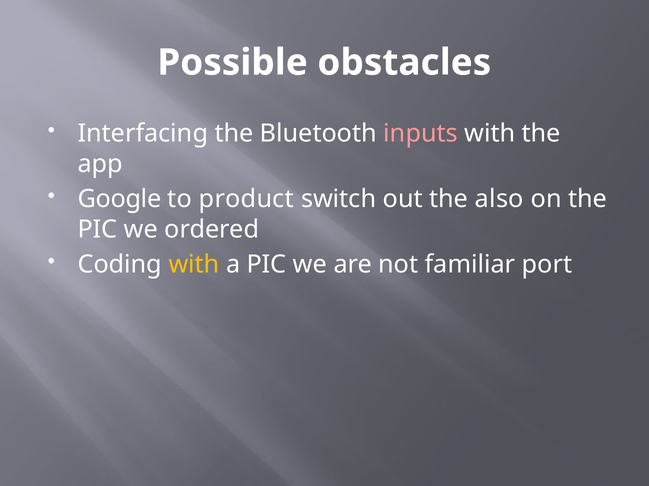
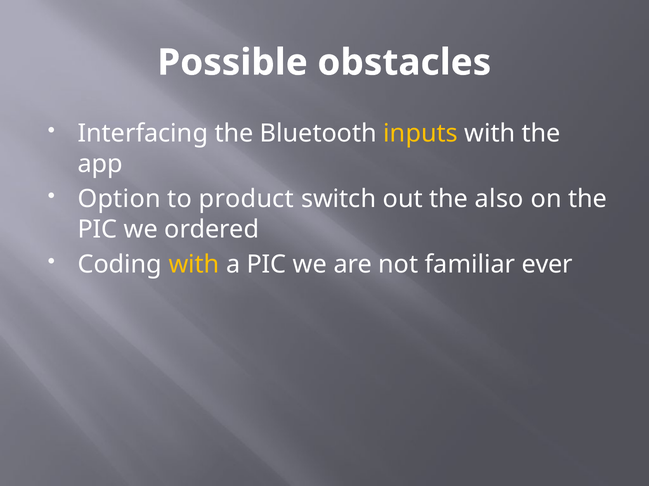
inputs colour: pink -> yellow
Google: Google -> Option
port: port -> ever
